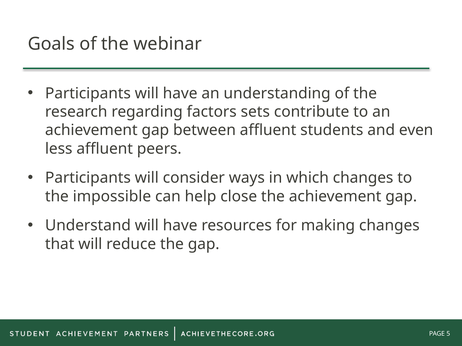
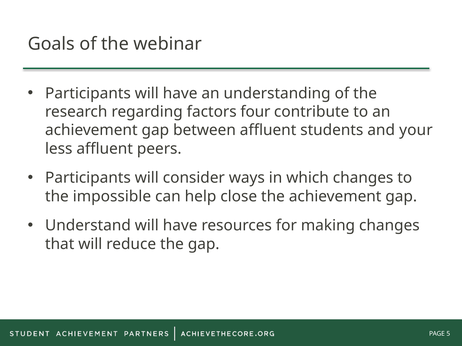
sets: sets -> four
even: even -> your
